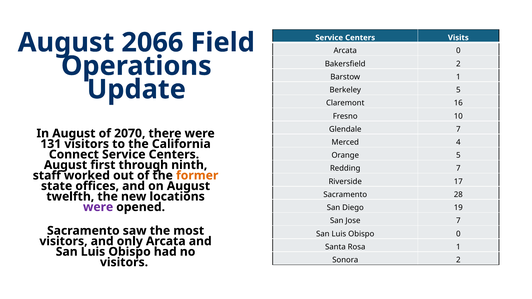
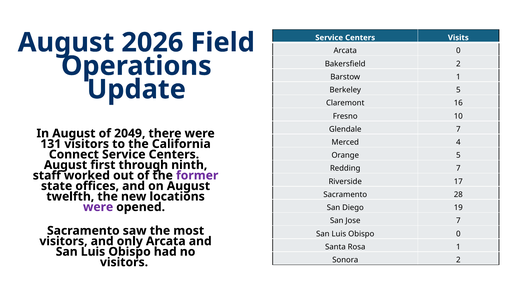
2066: 2066 -> 2026
2070: 2070 -> 2049
former colour: orange -> purple
